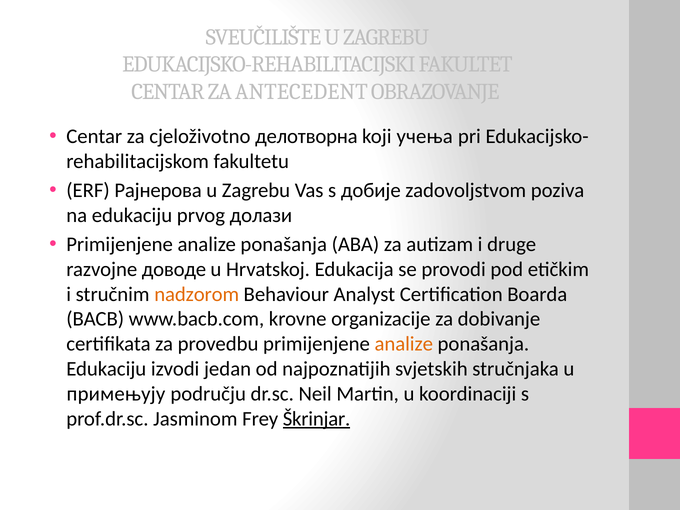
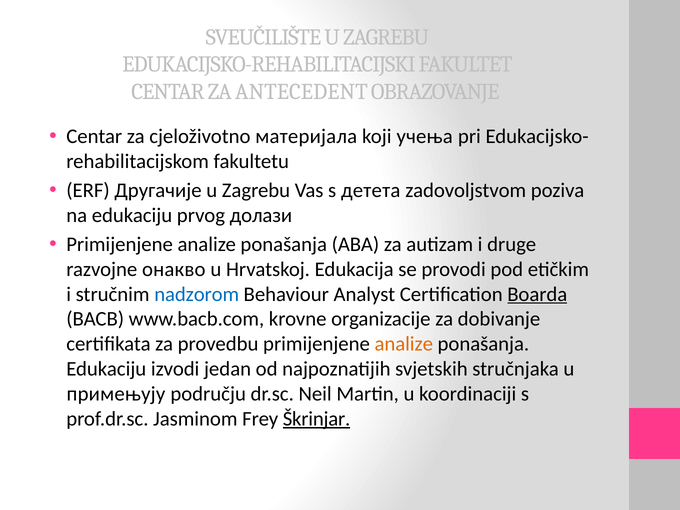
делотворна: делотворна -> материјала
Рајнерова: Рајнерова -> Другачије
добије: добије -> детета
доводе: доводе -> онакво
nadzorom colour: orange -> blue
Boarda underline: none -> present
